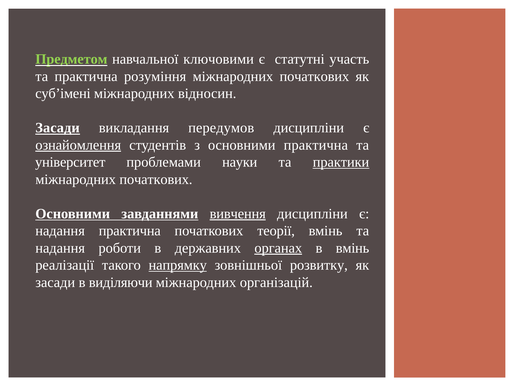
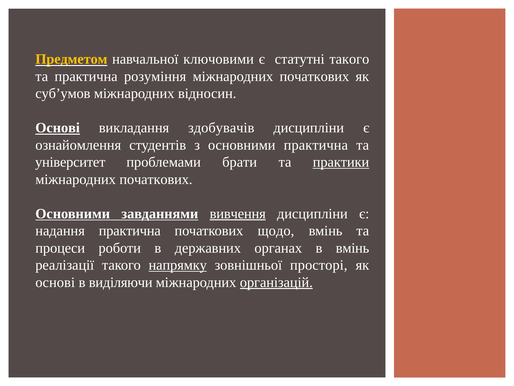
Предметом colour: light green -> yellow
статутні участь: участь -> такого
суб’імені: суб’імені -> суб’умов
Засади at (58, 128): Засади -> Основі
передумов: передумов -> здобувачів
ознайомлення underline: present -> none
науки: науки -> брати
теорії: теорії -> щодо
надання at (60, 248): надання -> процеси
органах underline: present -> none
розвитку: розвитку -> просторі
засади at (55, 282): засади -> основі
організацій underline: none -> present
